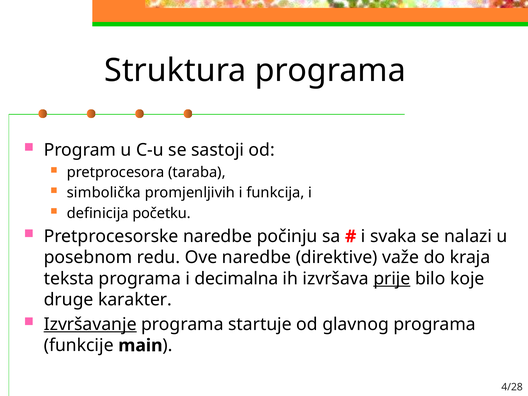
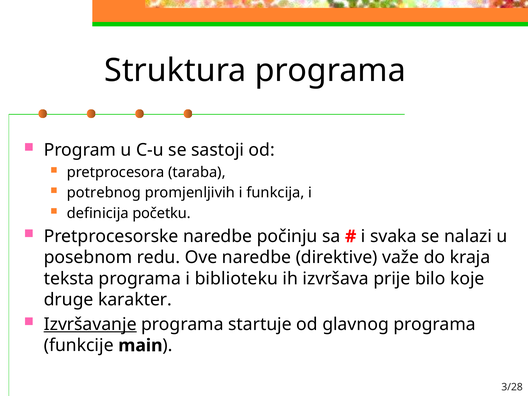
simbolička: simbolička -> potrebnog
decimalna: decimalna -> biblioteku
prije underline: present -> none
4/28: 4/28 -> 3/28
